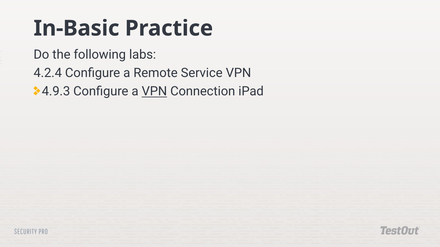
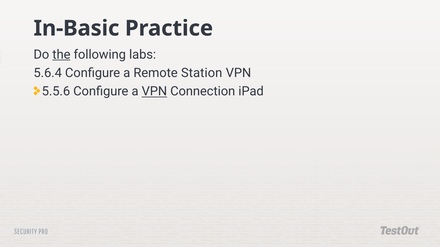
the underline: none -> present
4.2.4: 4.2.4 -> 5.6.4
Service: Service -> Station
4.9.3: 4.9.3 -> 5.5.6
